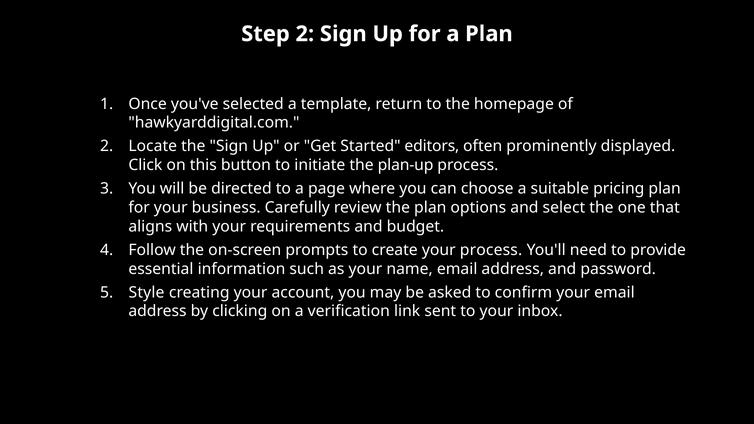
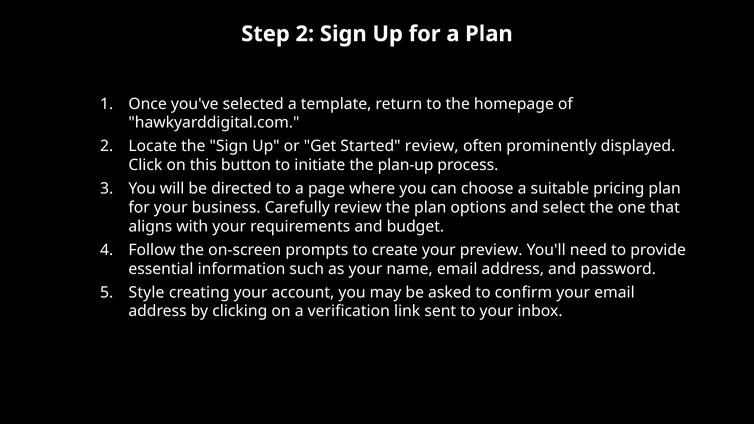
Started editors: editors -> review
your process: process -> preview
